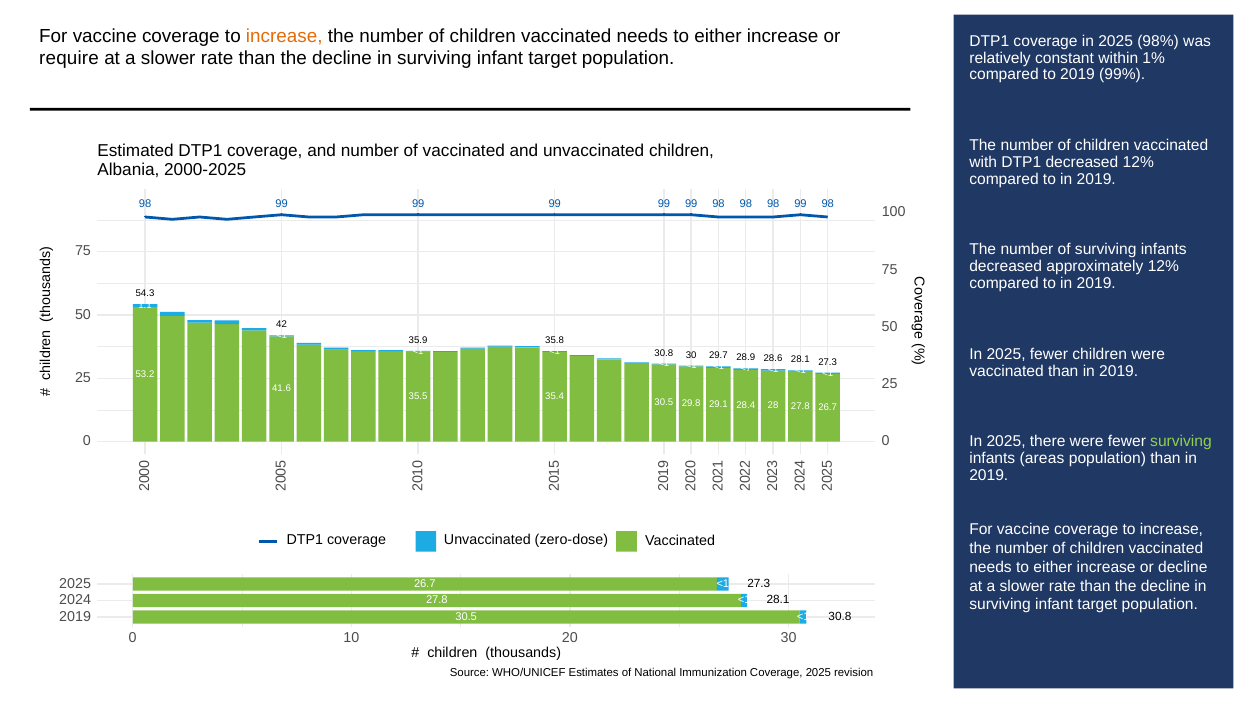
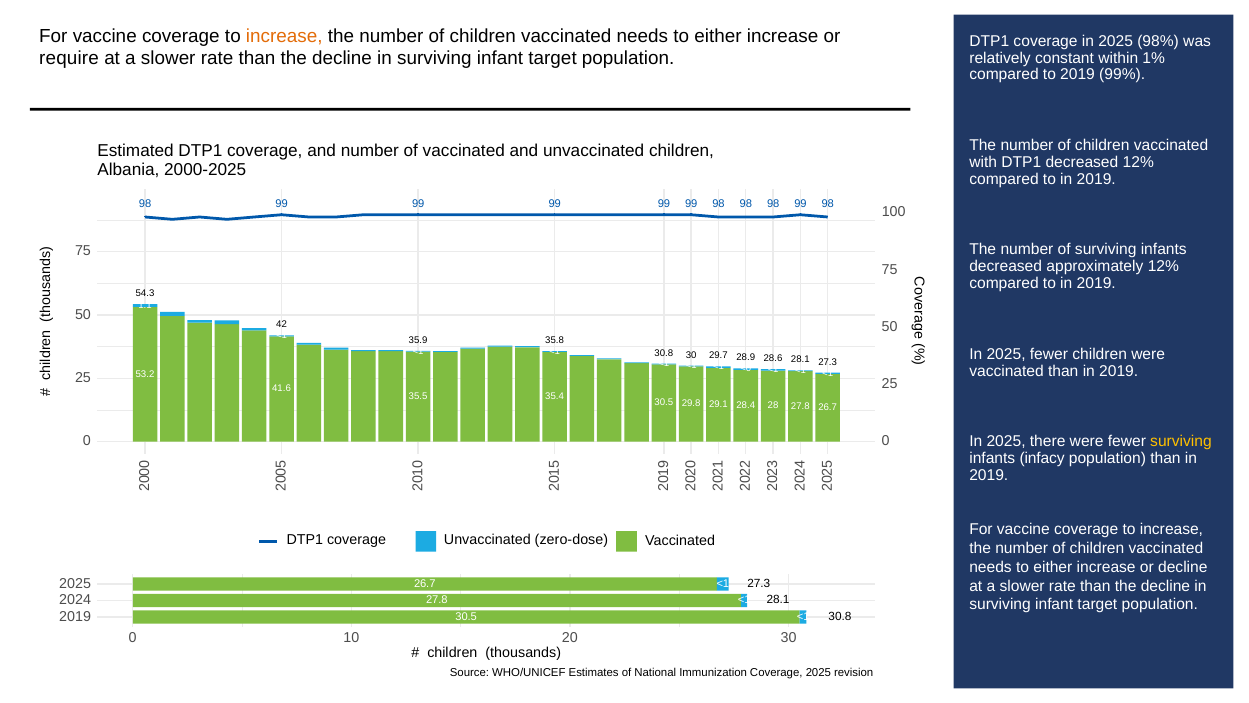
<7: <7 -> <0
surviving at (1181, 441) colour: light green -> yellow
areas: areas -> infacy
